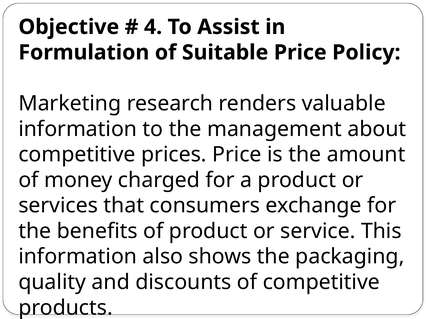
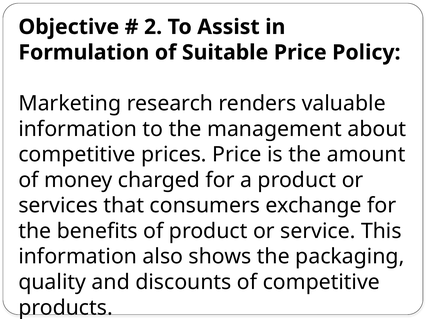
4: 4 -> 2
